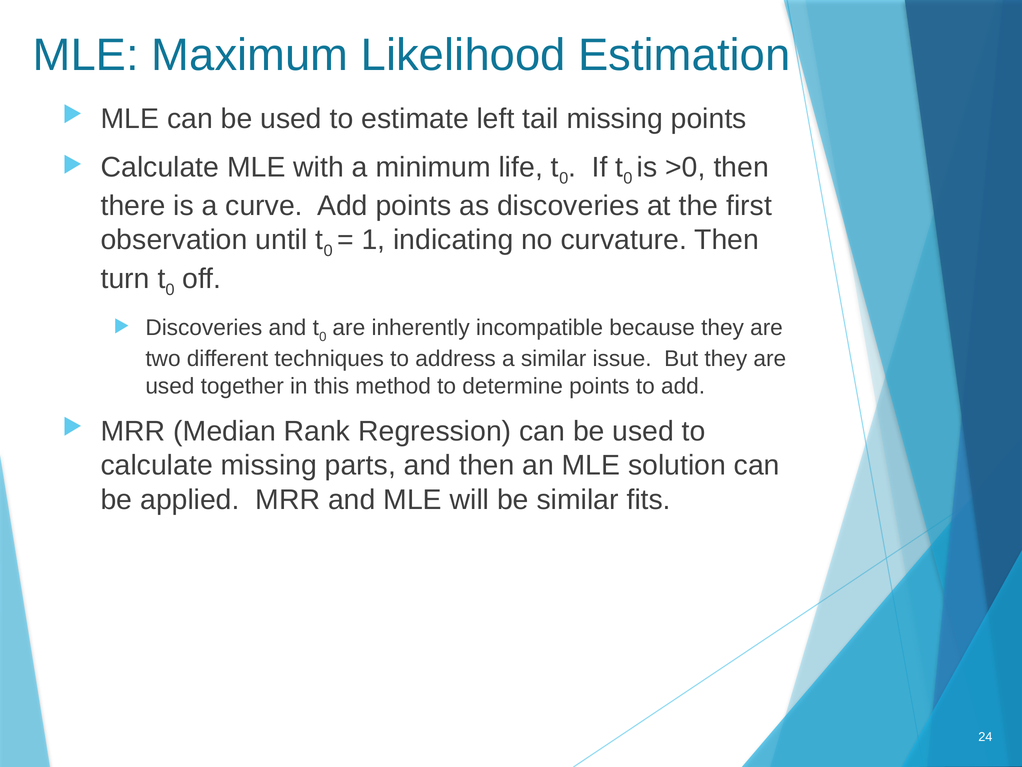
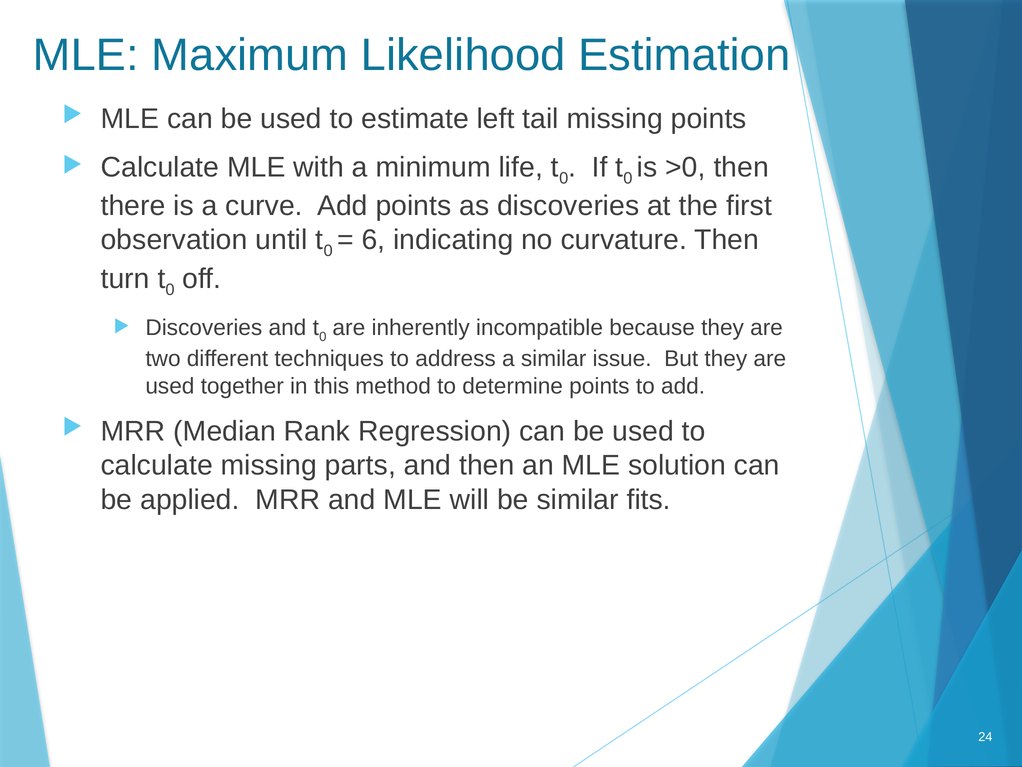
1: 1 -> 6
